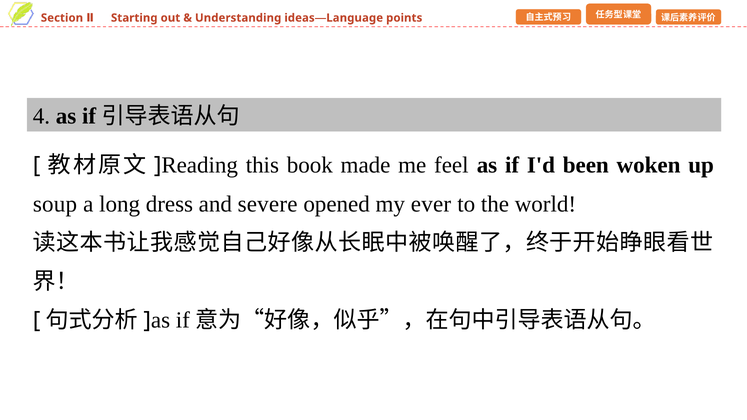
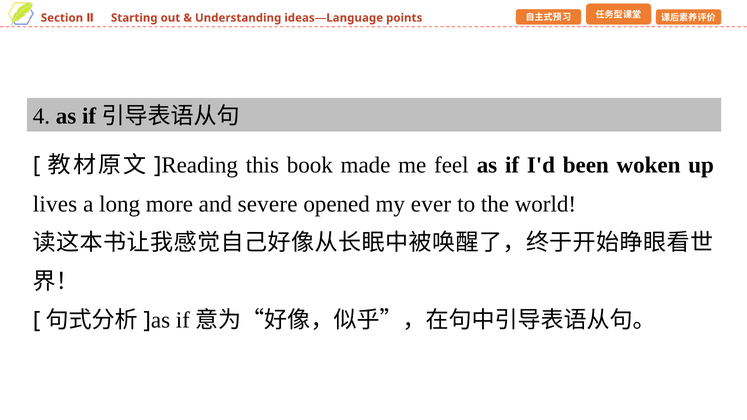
soup: soup -> lives
dress: dress -> more
